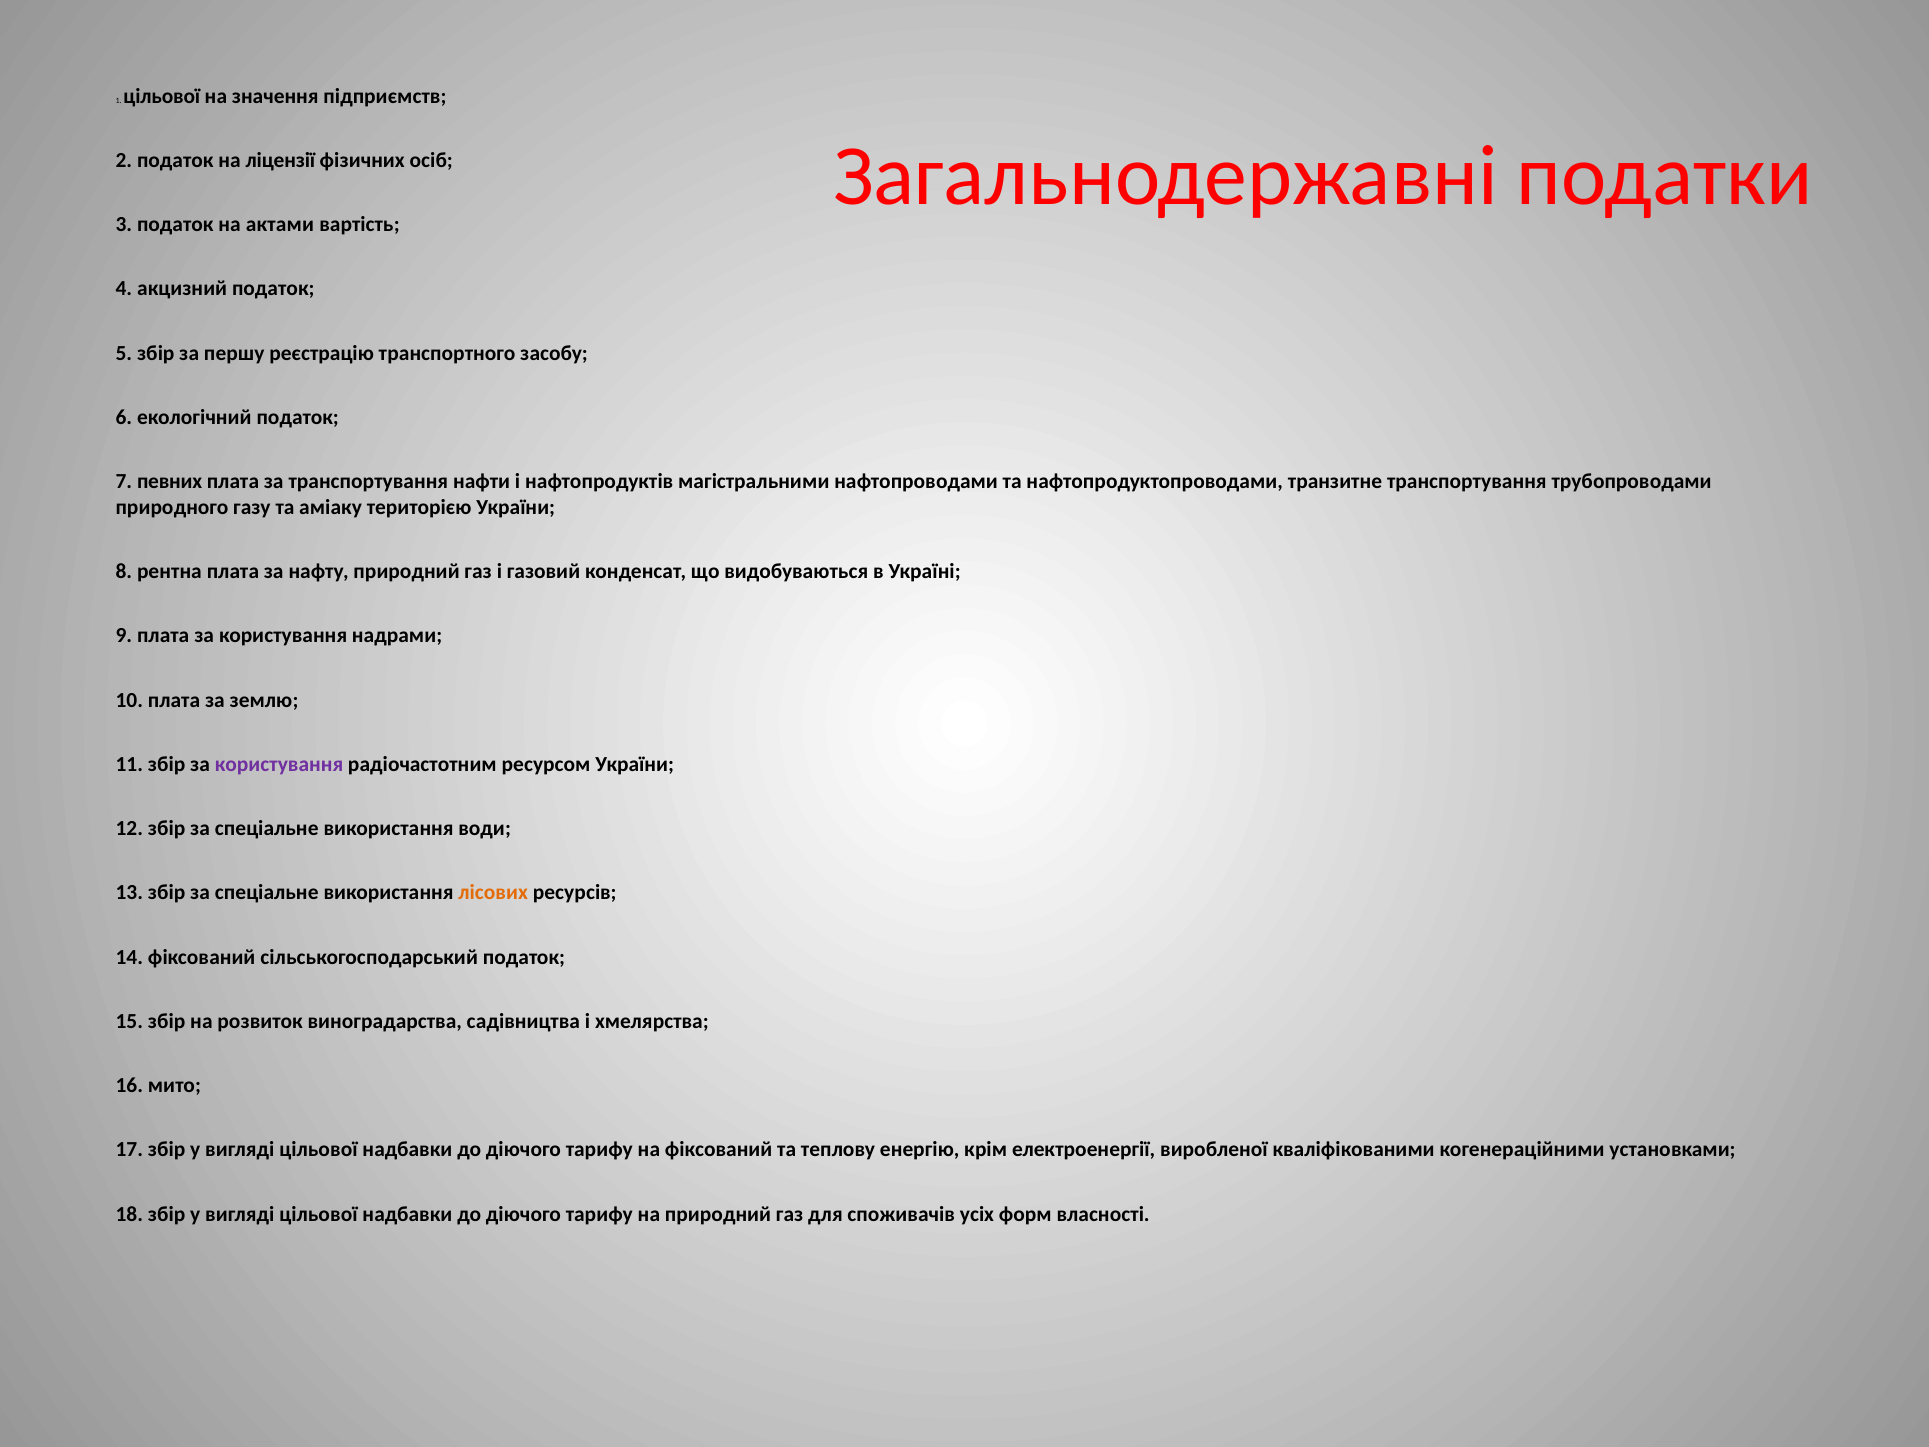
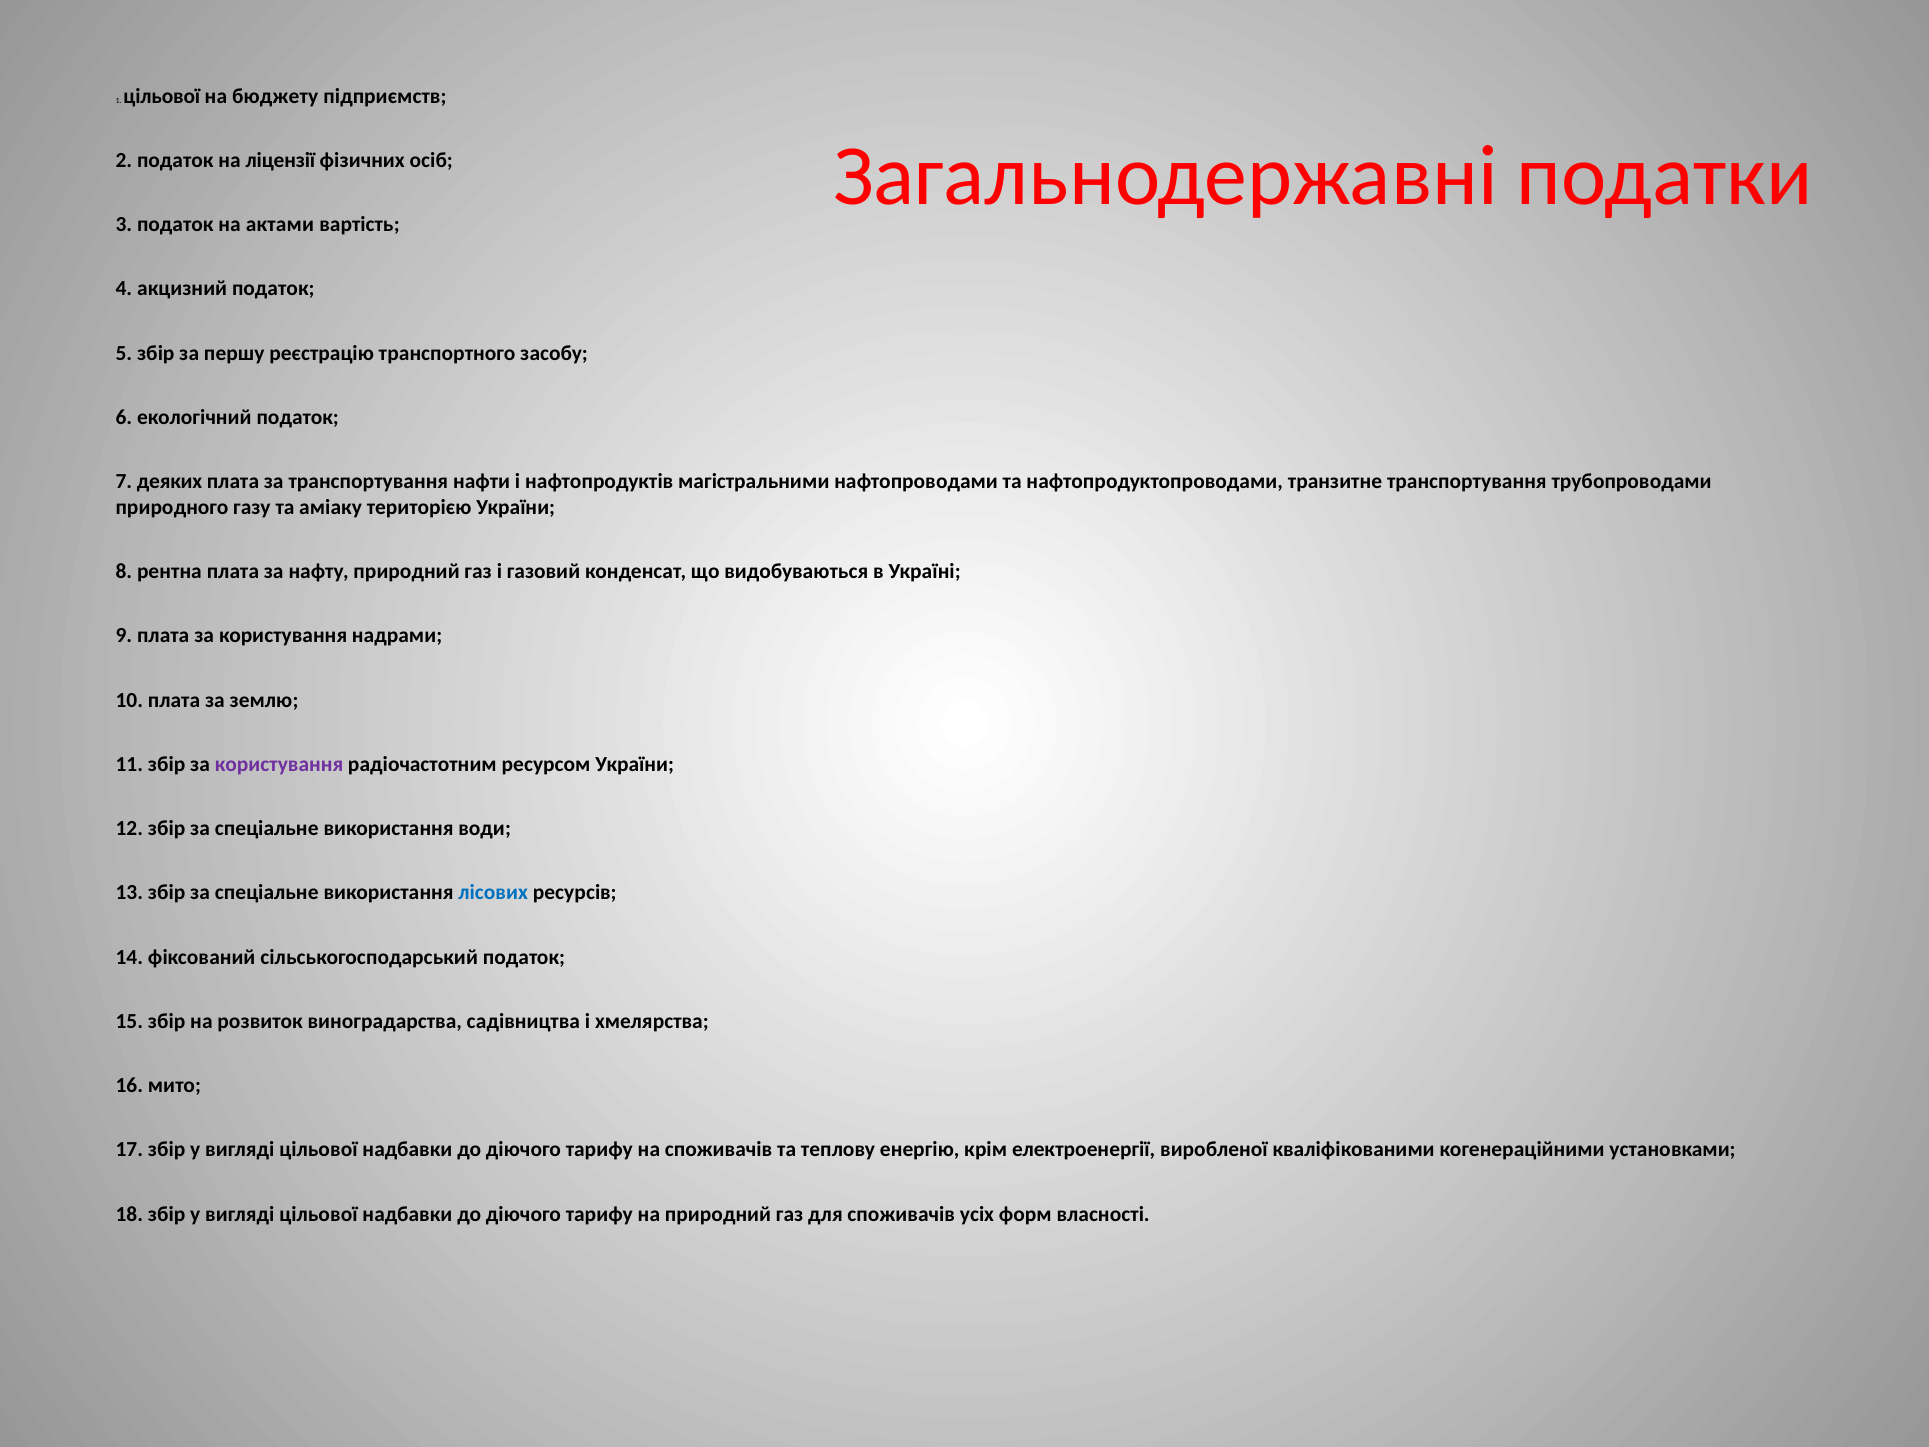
значення: значення -> бюджету
певних: певних -> деяких
лісових colour: orange -> blue
на фіксований: фіксований -> споживачів
